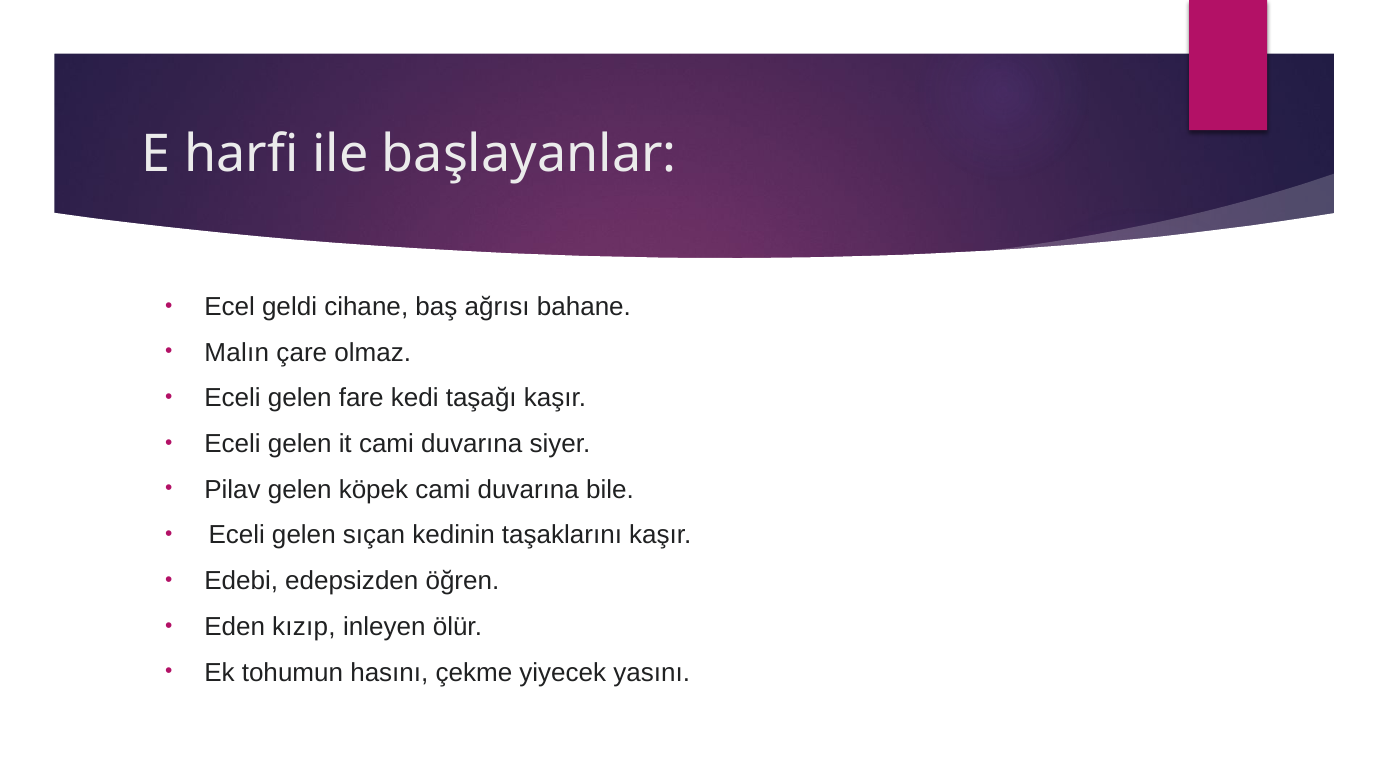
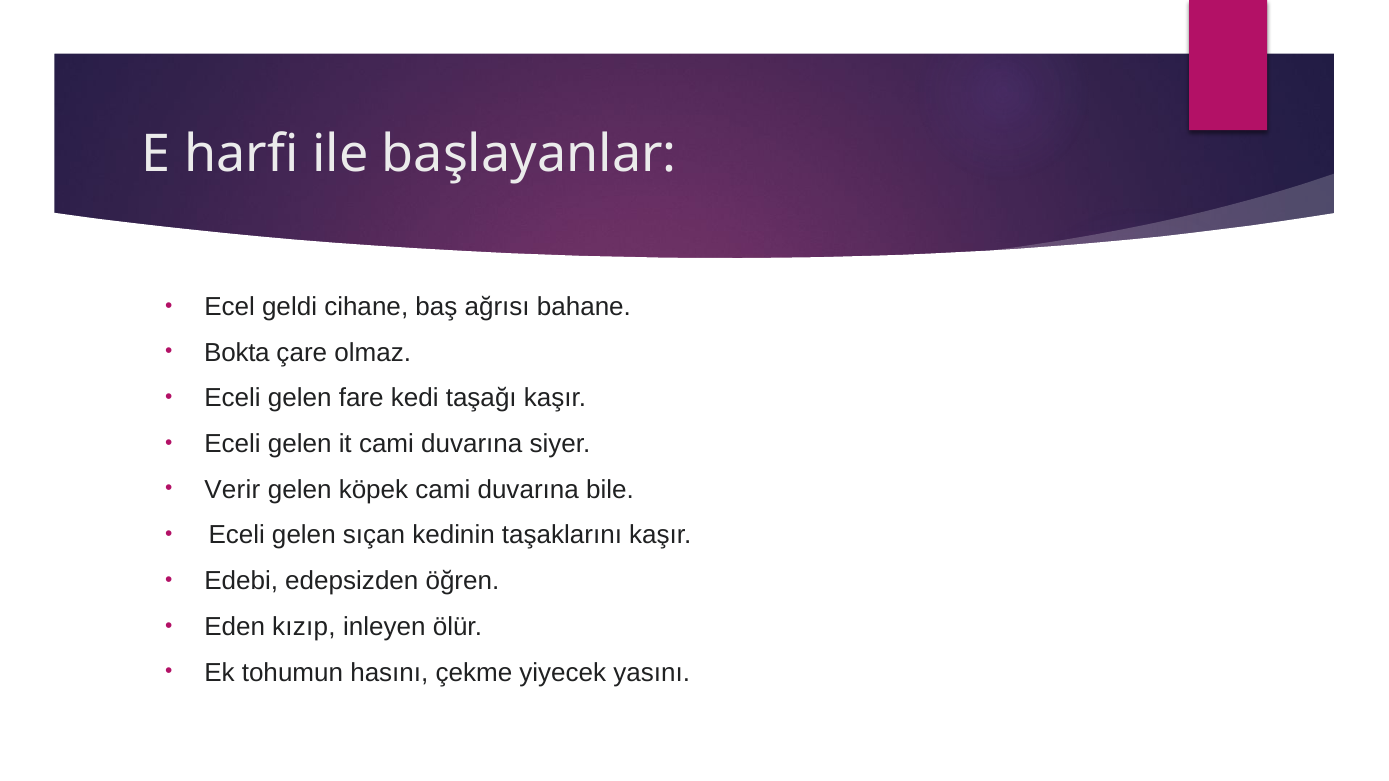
Malın: Malın -> Bokta
Pilav: Pilav -> Verir
